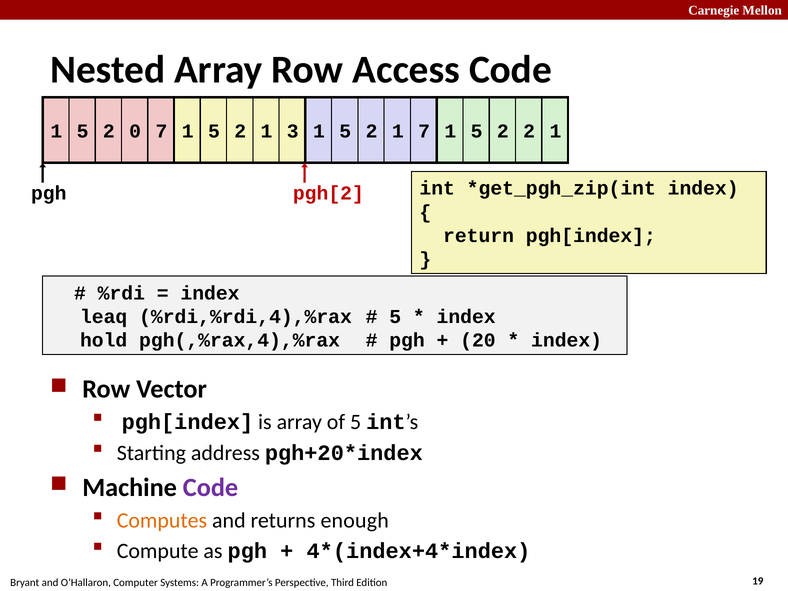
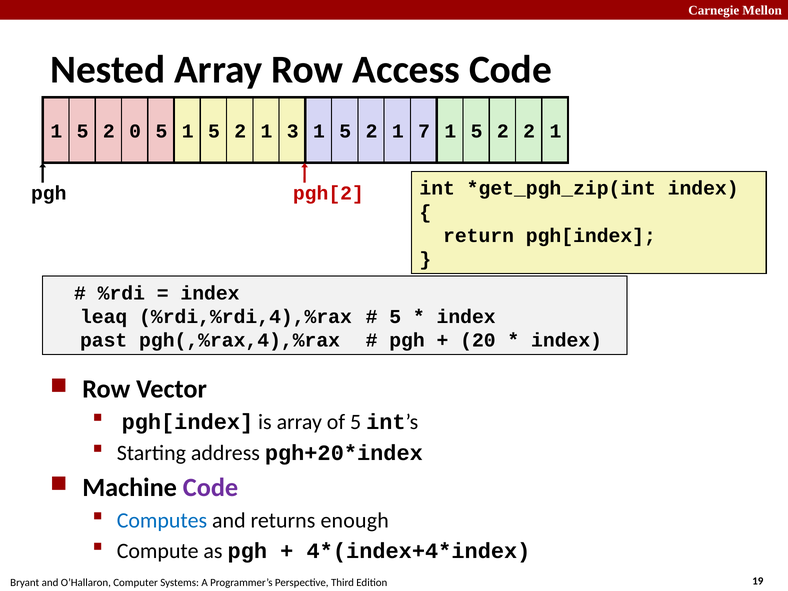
0 7: 7 -> 5
hold: hold -> past
Computes colour: orange -> blue
